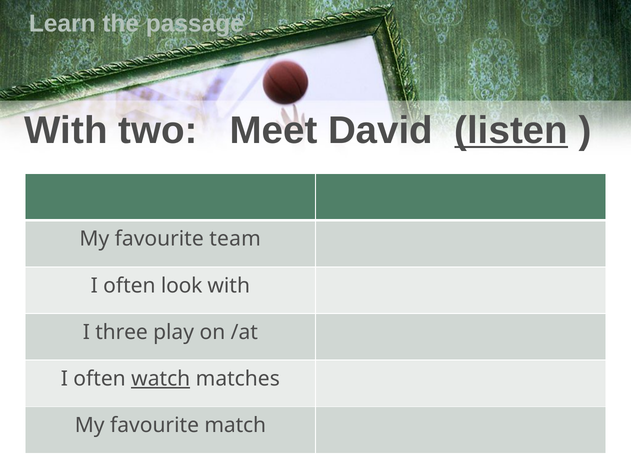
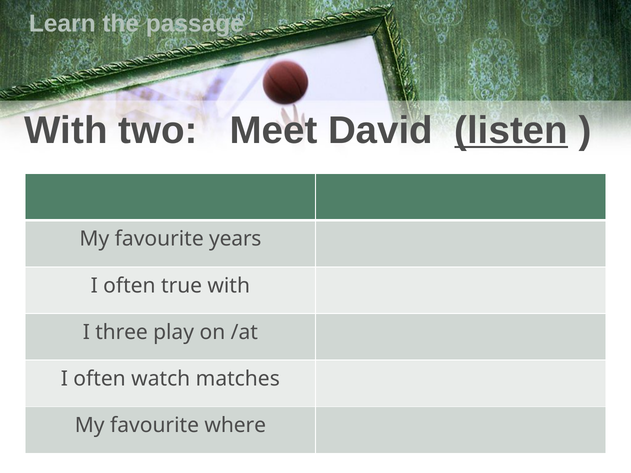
team: team -> years
look: look -> true
watch underline: present -> none
match: match -> where
